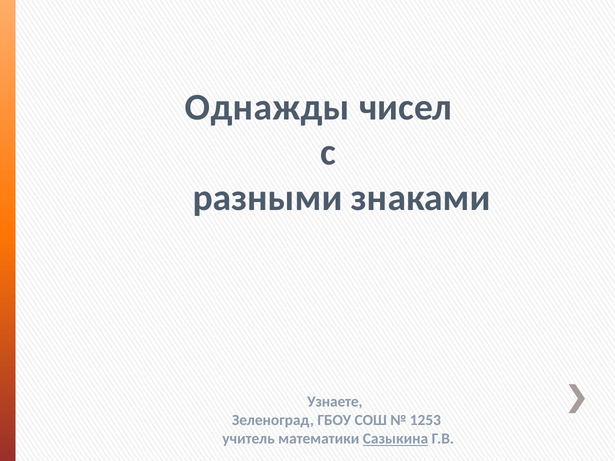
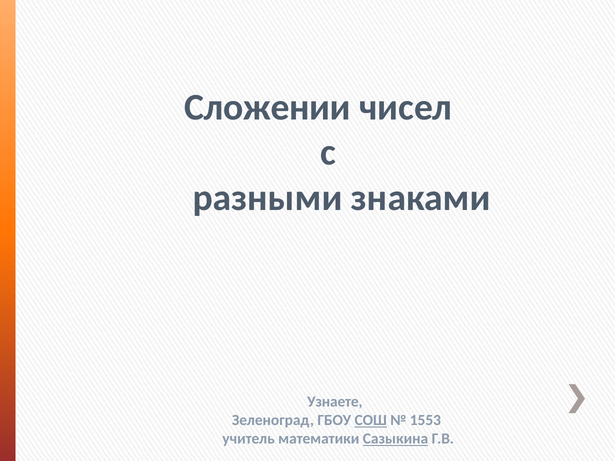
Однажды: Однажды -> Сложении
СОШ underline: none -> present
1253: 1253 -> 1553
